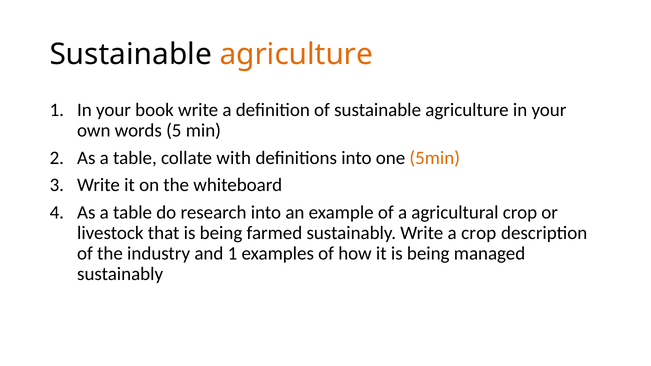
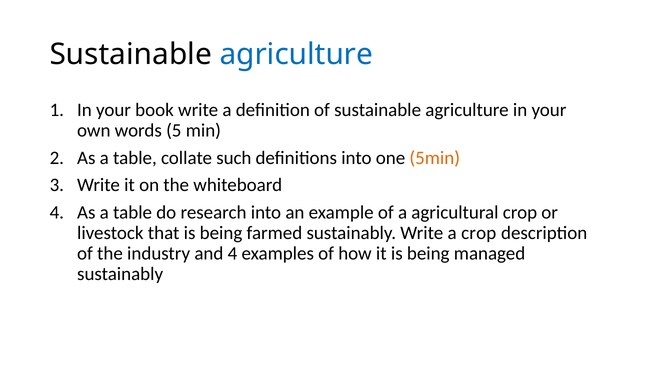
agriculture at (296, 55) colour: orange -> blue
with: with -> such
and 1: 1 -> 4
